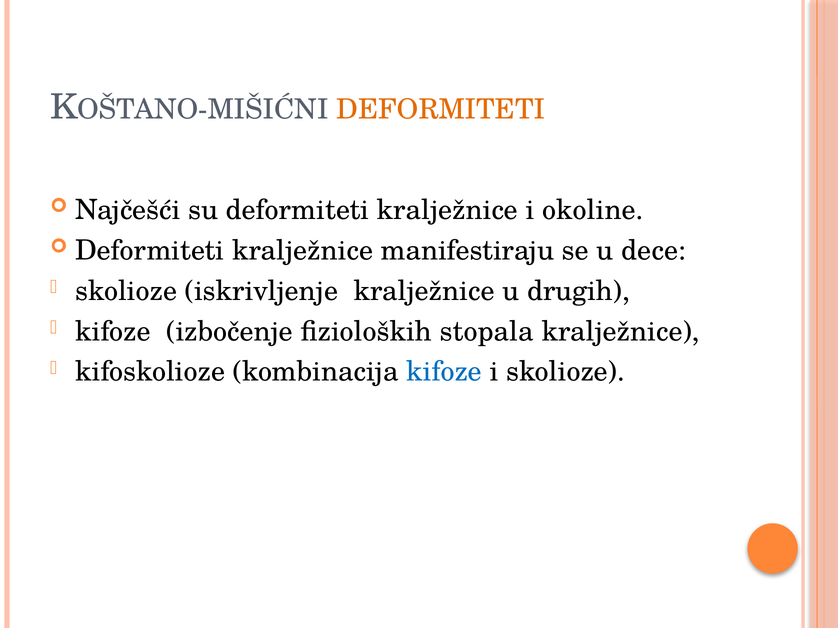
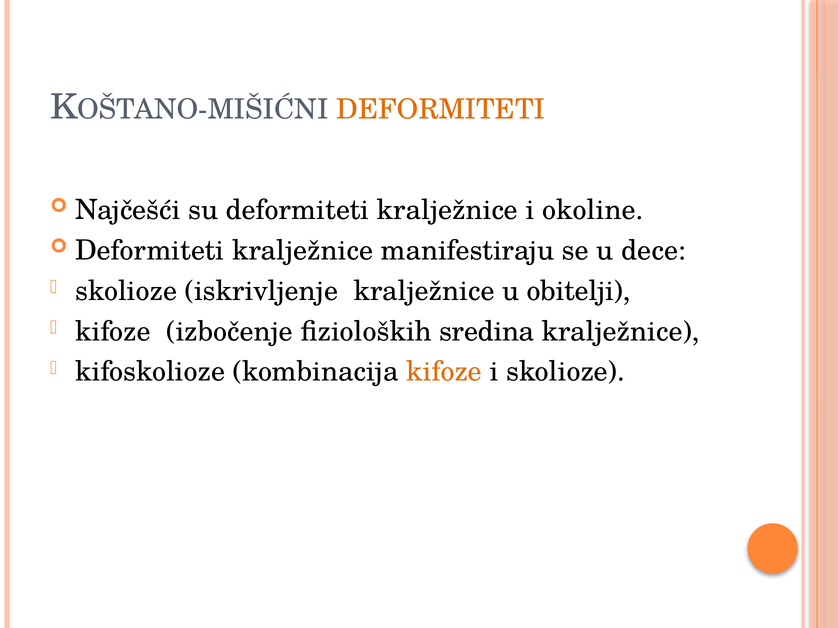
drugih: drugih -> obitelji
stopala: stopala -> sredina
kifoze at (444, 372) colour: blue -> orange
